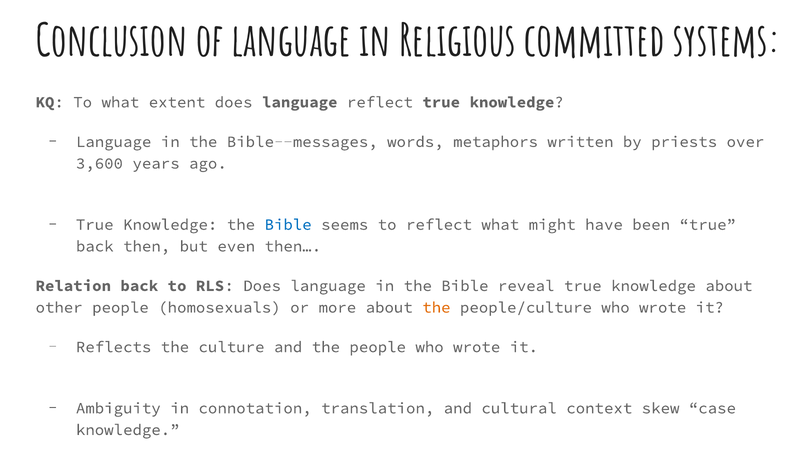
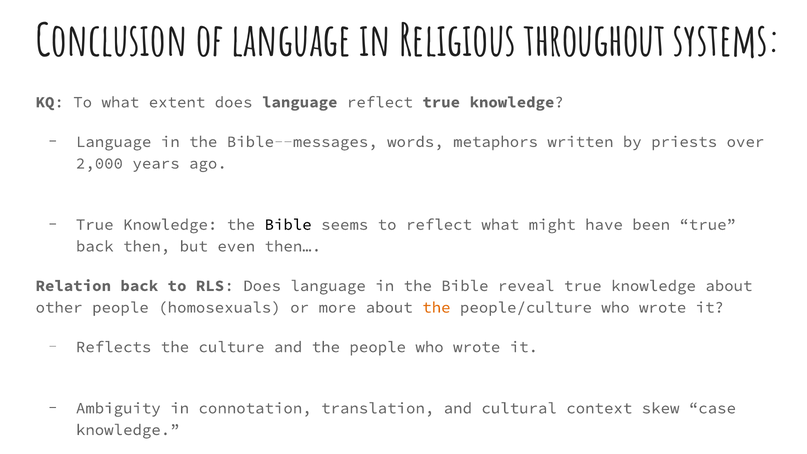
committed: committed -> throughout
3,600: 3,600 -> 2,000
Bible at (288, 225) colour: blue -> black
